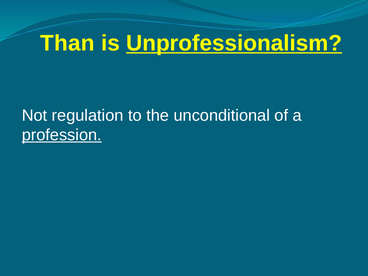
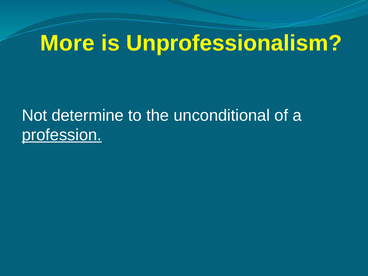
Than: Than -> More
Unprofessionalism underline: present -> none
regulation: regulation -> determine
